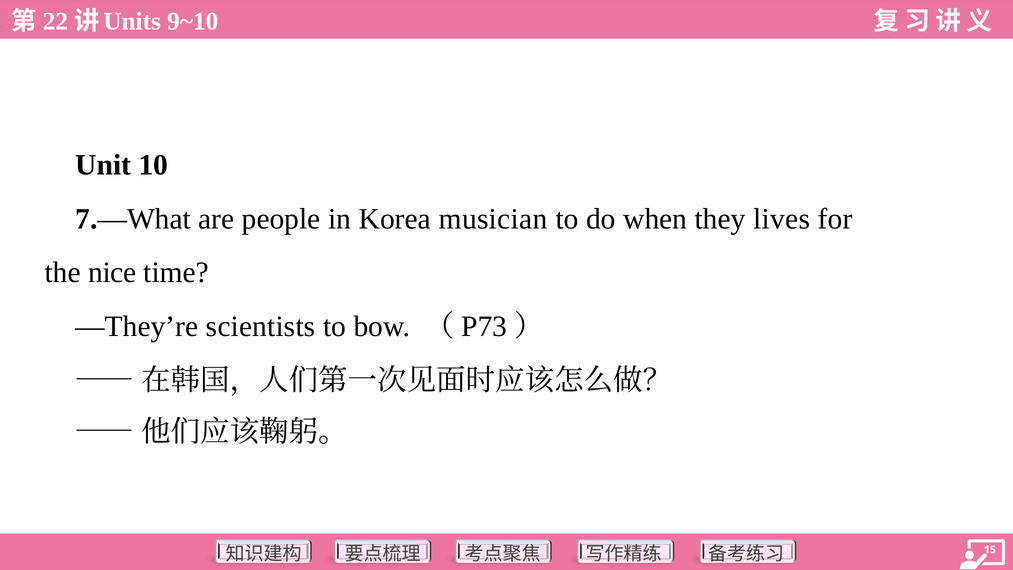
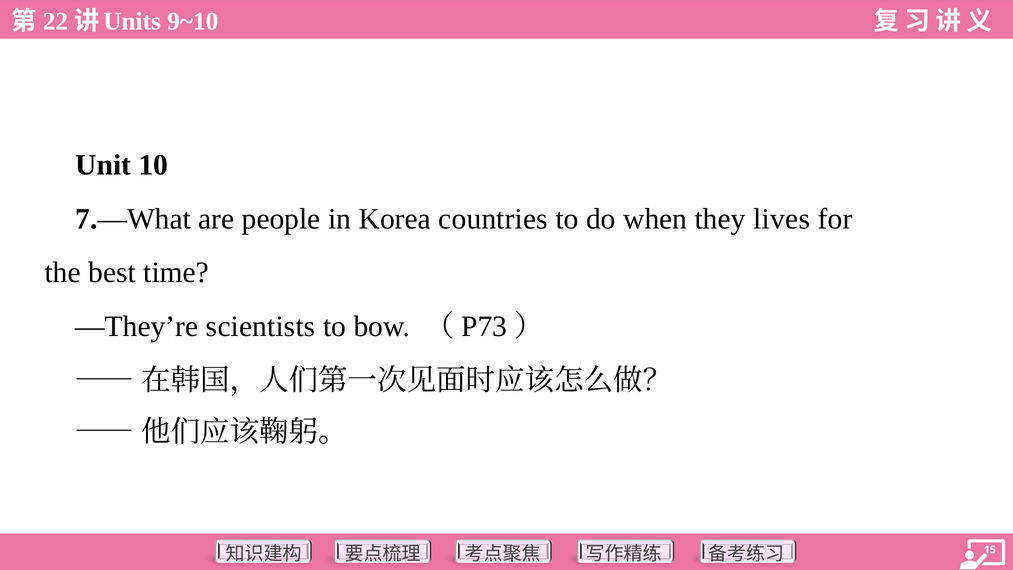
musician: musician -> countries
nice: nice -> best
